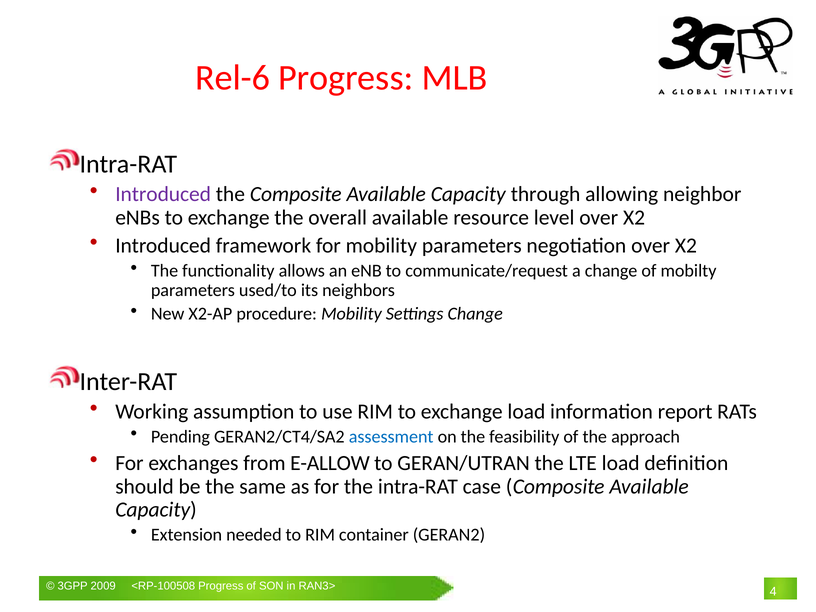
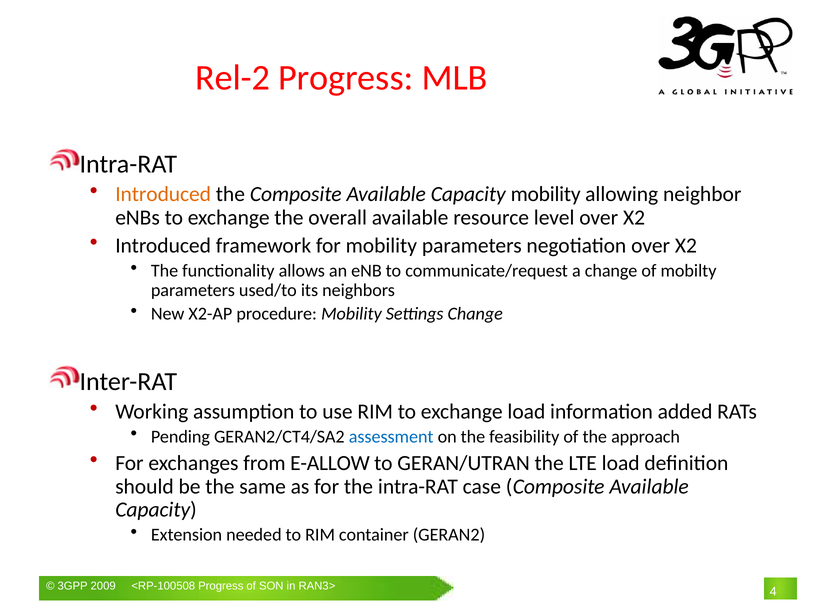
Rel-6: Rel-6 -> Rel-2
Introduced at (163, 194) colour: purple -> orange
Capacity through: through -> mobility
report: report -> added
